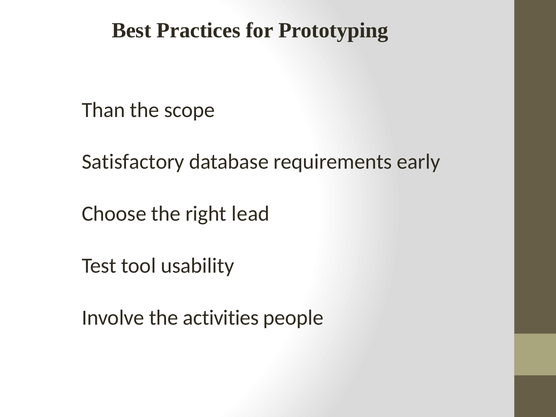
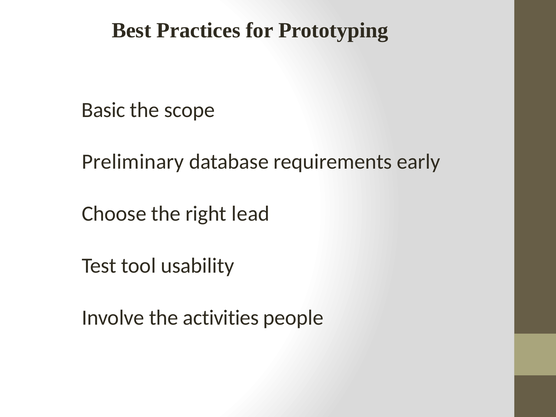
Than: Than -> Basic
Satisfactory: Satisfactory -> Preliminary
